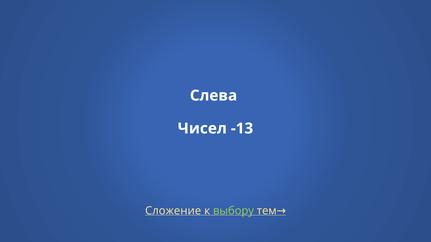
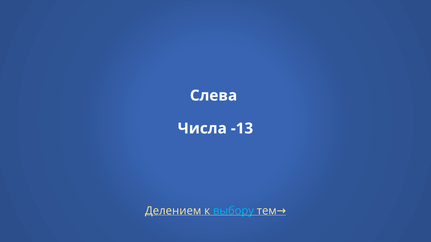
Чисел: Чисел -> Числа
Сложение: Сложение -> Делением
выбору colour: light green -> light blue
